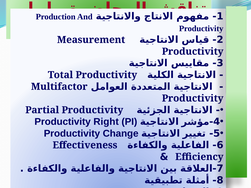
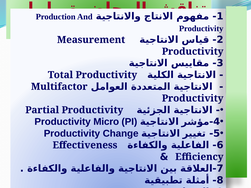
Right: Right -> Micro
